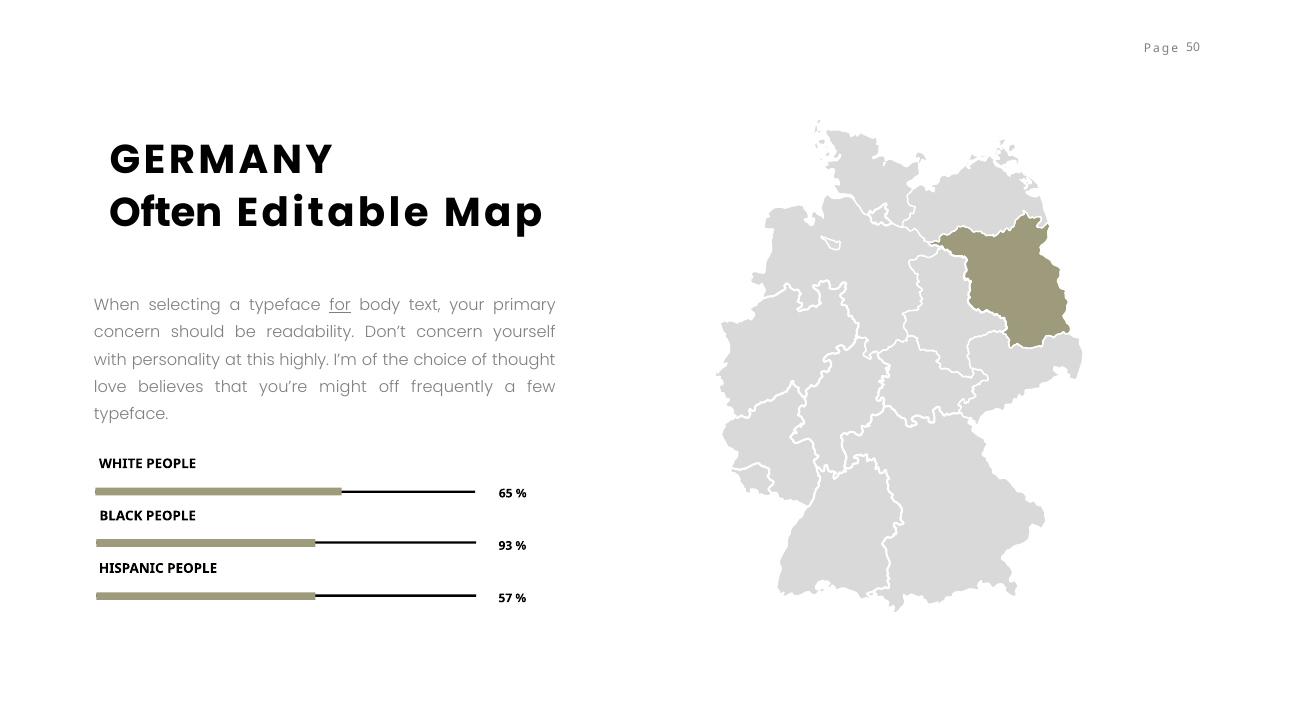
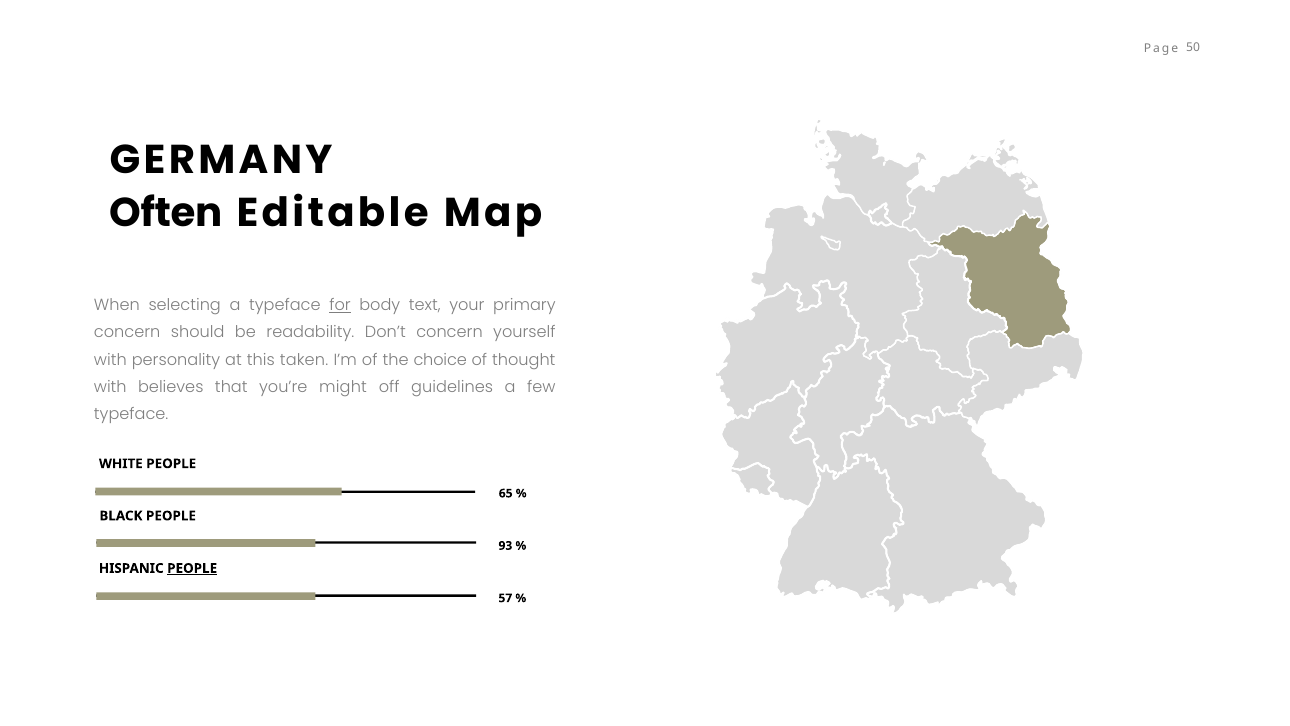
highly: highly -> taken
love at (110, 387): love -> with
frequently: frequently -> guidelines
PEOPLE at (192, 568) underline: none -> present
